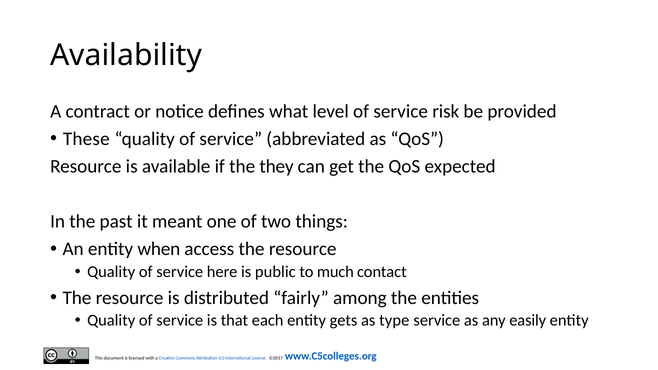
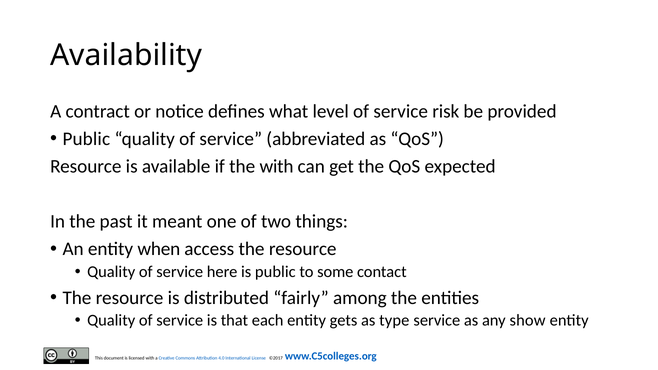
These at (86, 139): These -> Public
the they: they -> with
much: much -> some
easily: easily -> show
